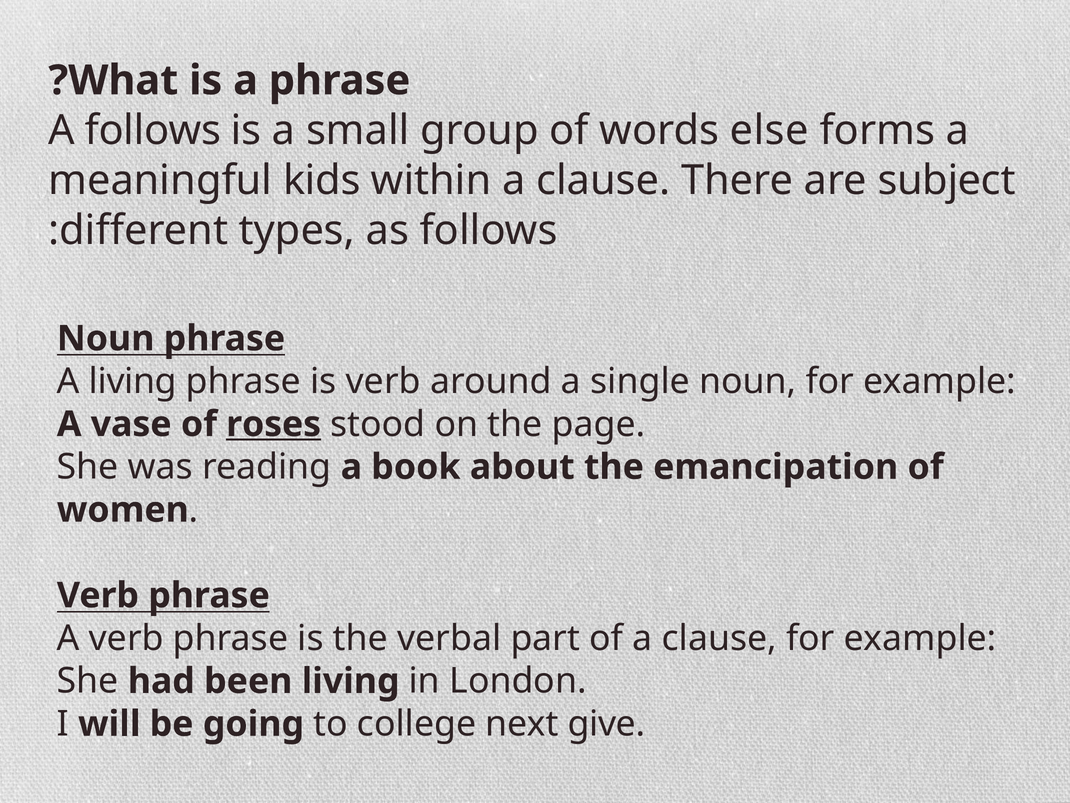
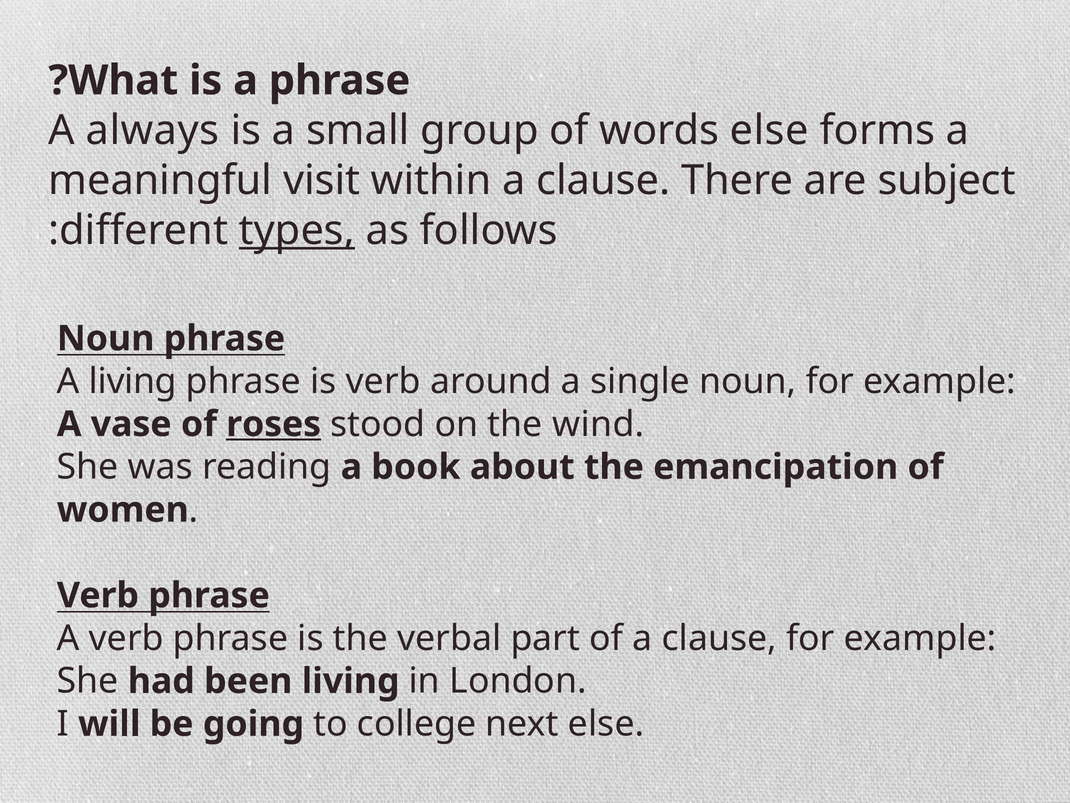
A follows: follows -> always
kids: kids -> visit
types underline: none -> present
page: page -> wind
next give: give -> else
